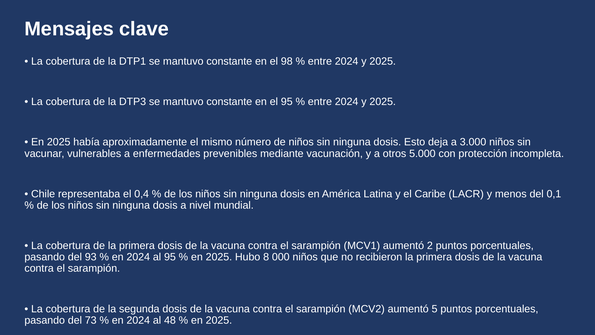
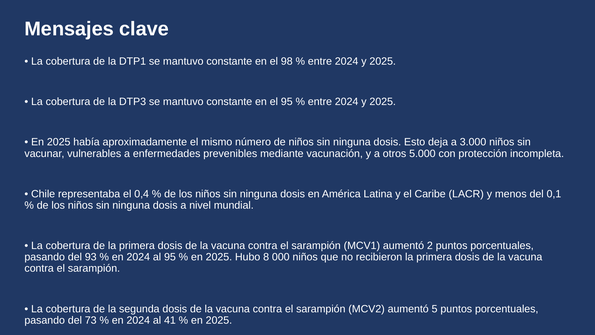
48: 48 -> 41
